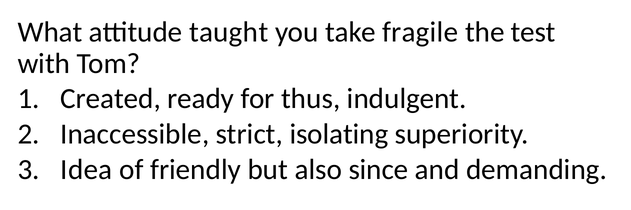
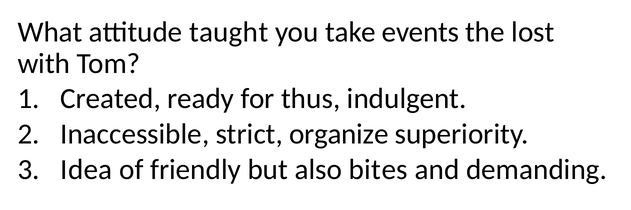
fragile: fragile -> events
test: test -> lost
isolating: isolating -> organize
since: since -> bites
